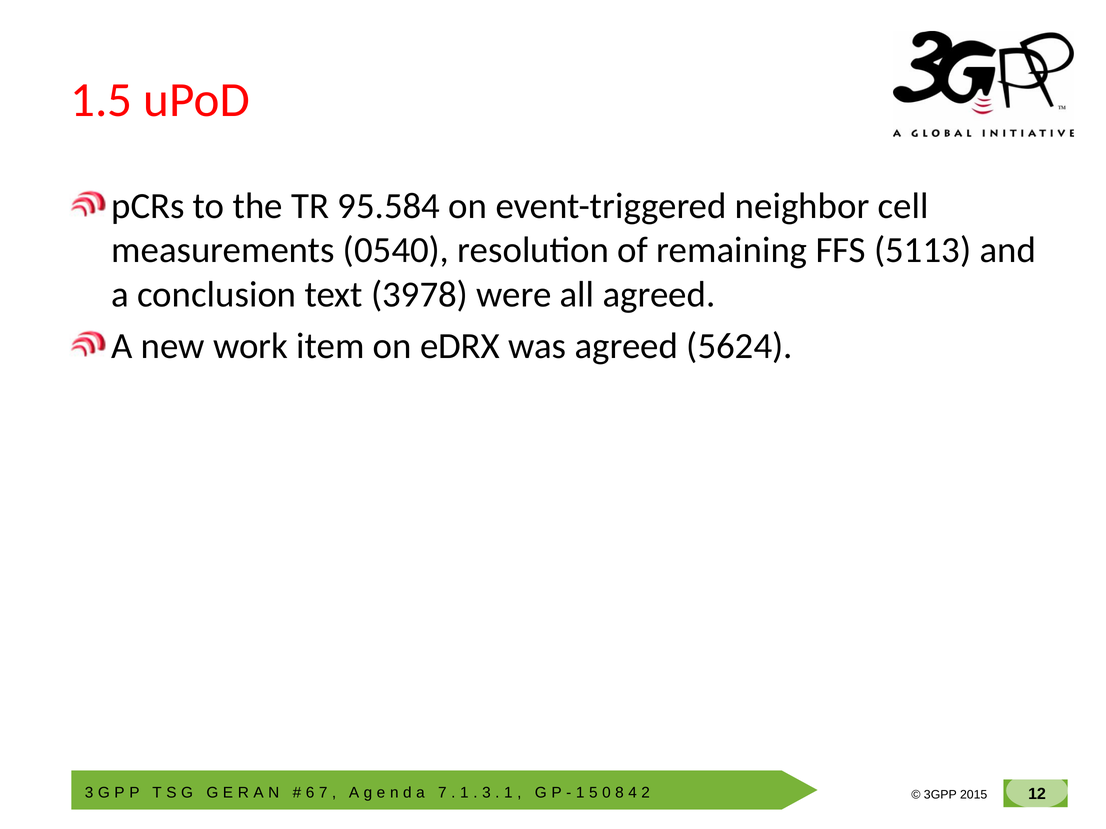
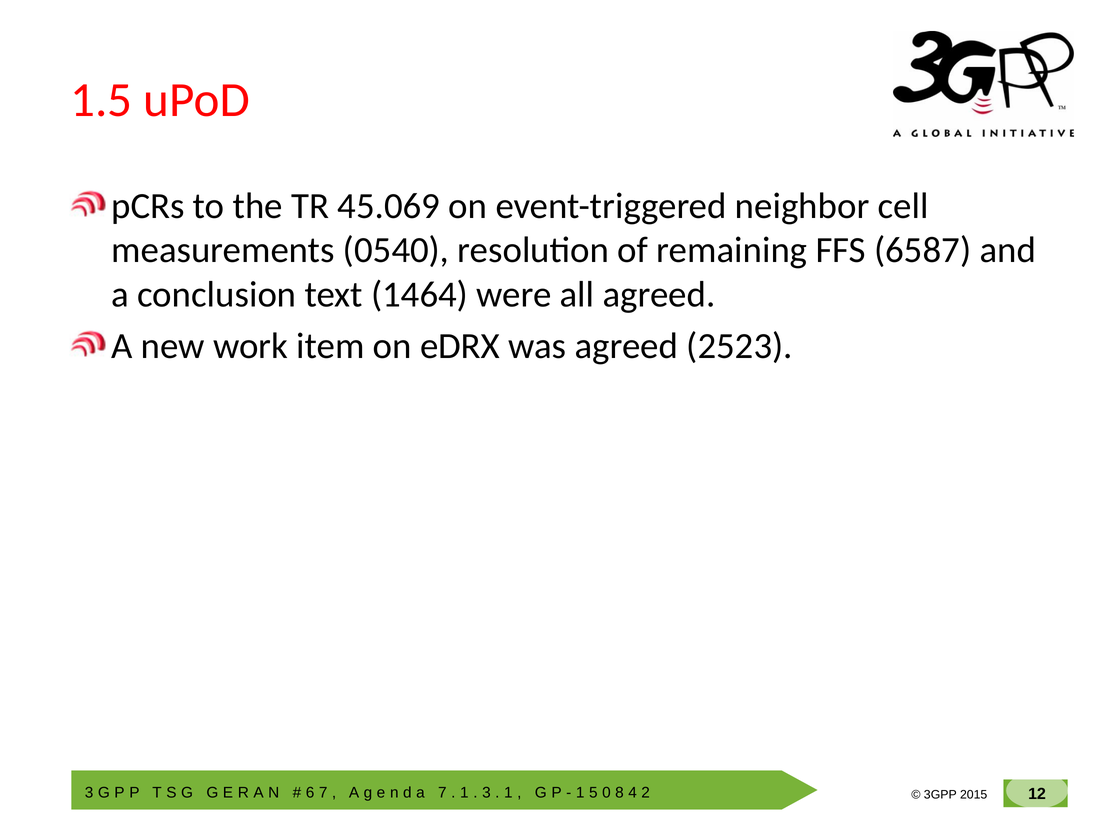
95.584: 95.584 -> 45.069
5113: 5113 -> 6587
3978: 3978 -> 1464
5624: 5624 -> 2523
